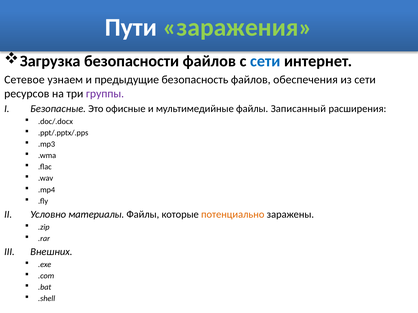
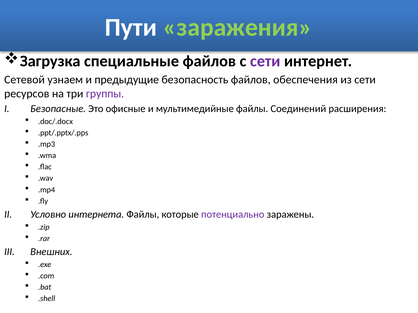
безопасности: безопасности -> специальные
сети at (265, 61) colour: blue -> purple
Сетевое: Сетевое -> Сетевой
Записанный: Записанный -> Соединений
материалы: материалы -> интернета
потенциально colour: orange -> purple
